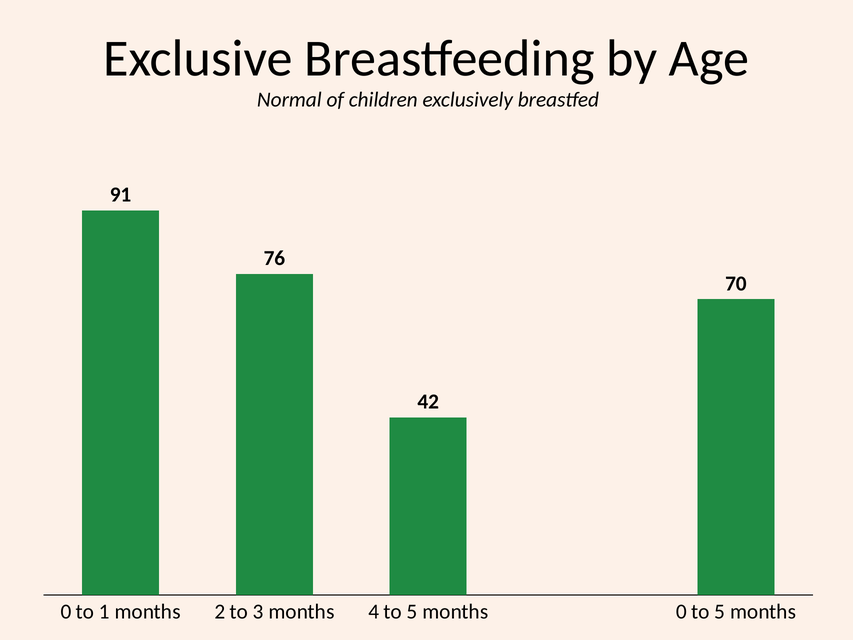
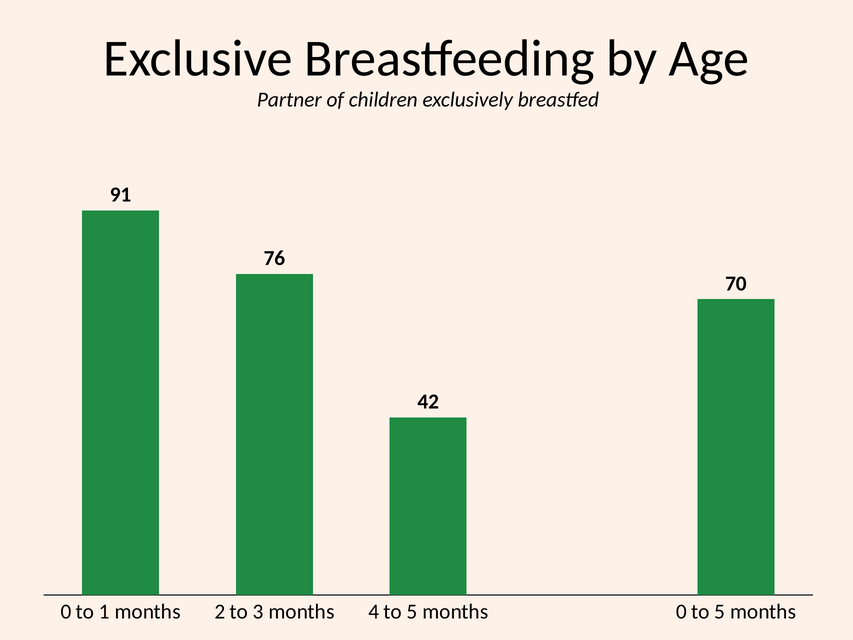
Normal: Normal -> Partner
